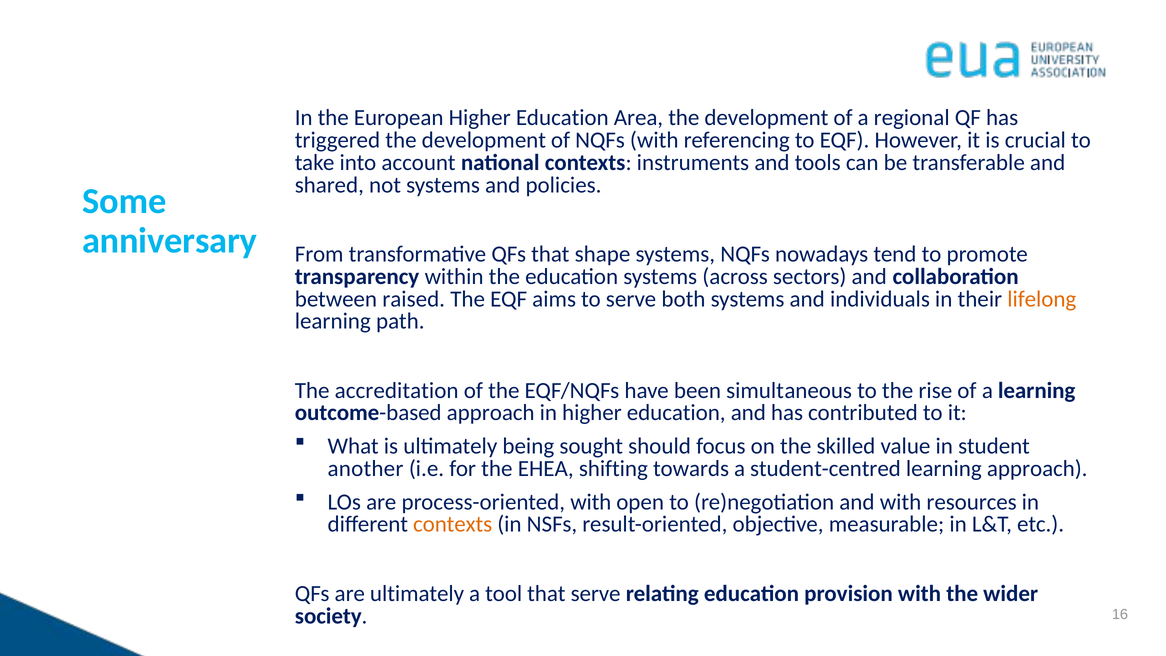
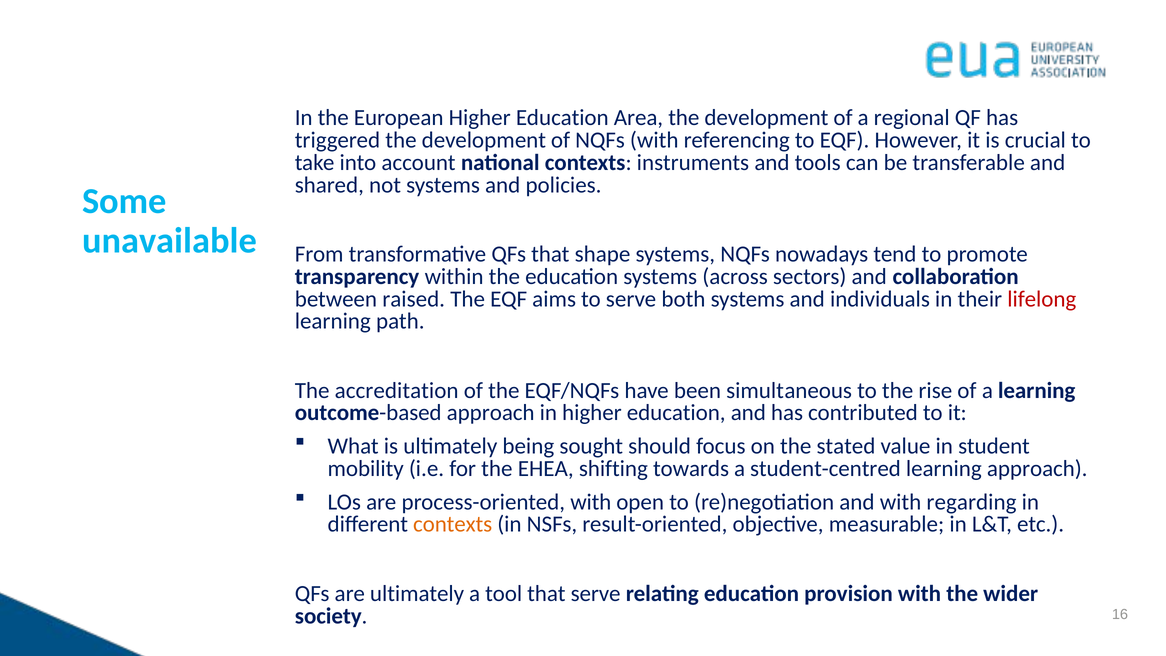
anniversary: anniversary -> unavailable
lifelong colour: orange -> red
skilled: skilled -> stated
another: another -> mobility
resources: resources -> regarding
